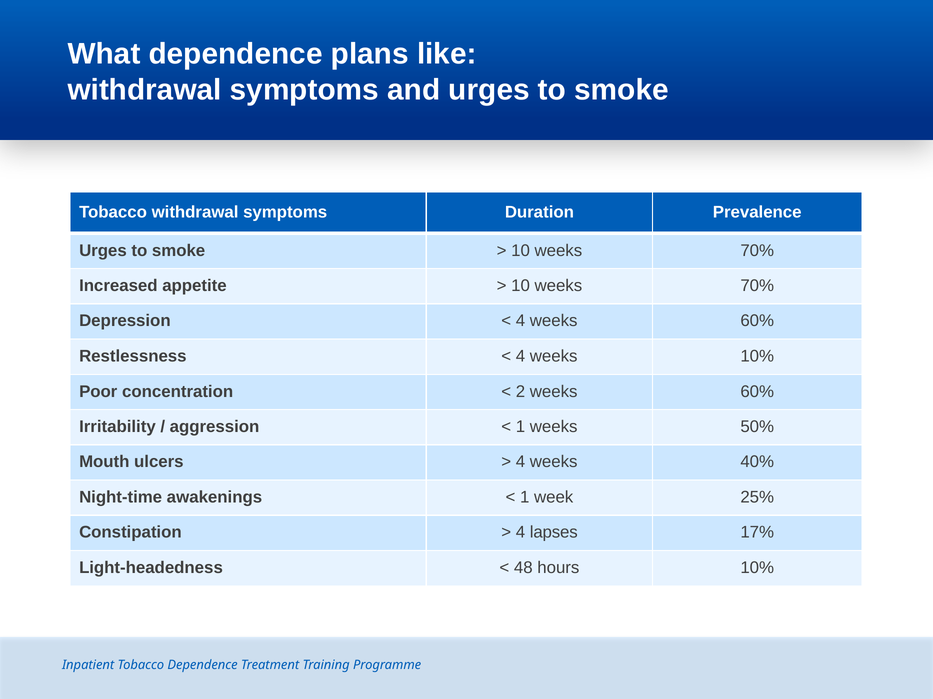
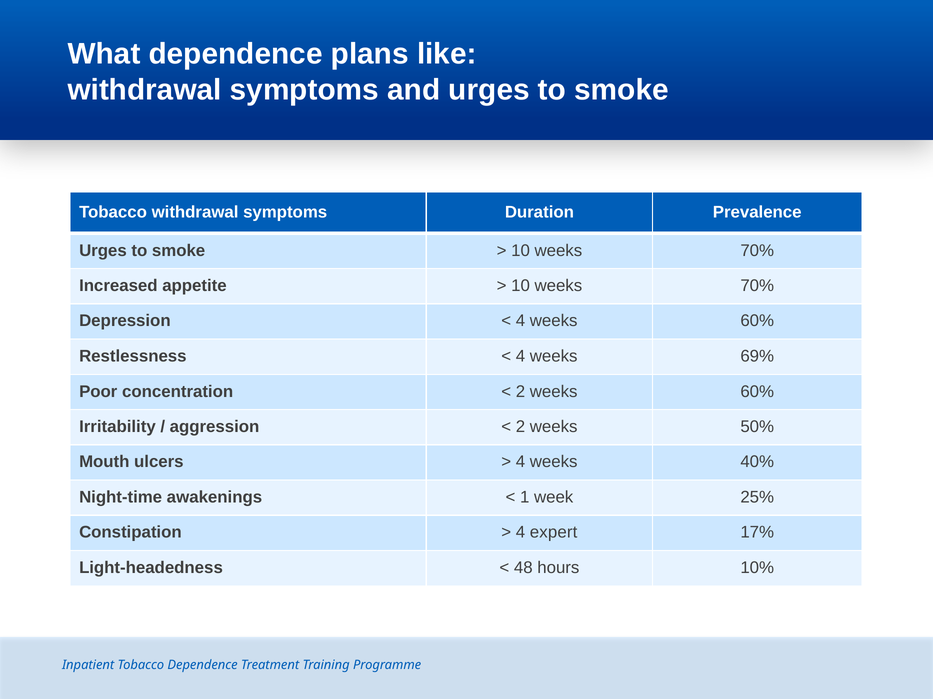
weeks 10%: 10% -> 69%
1 at (521, 427): 1 -> 2
lapses: lapses -> expert
